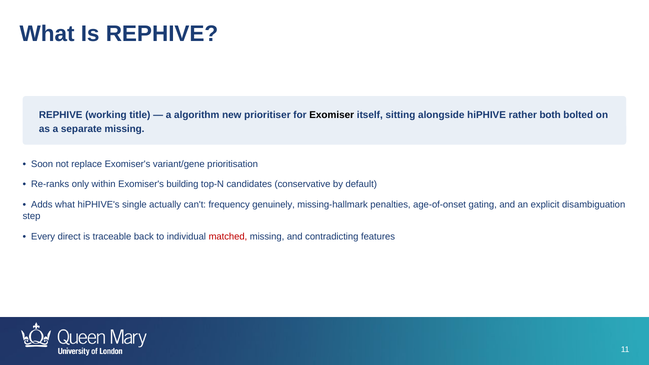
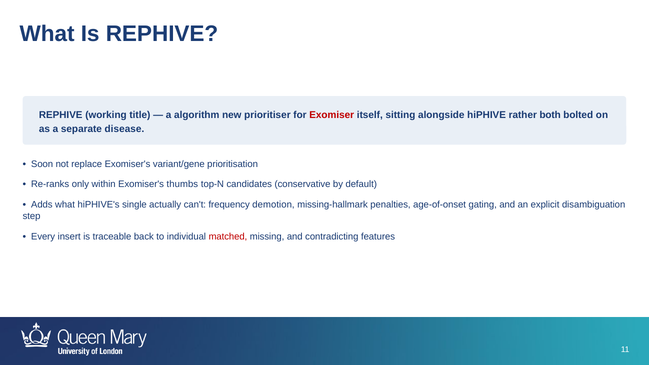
Exomiser colour: black -> red
separate missing: missing -> disease
building: building -> thumbs
genuinely: genuinely -> demotion
direct: direct -> insert
